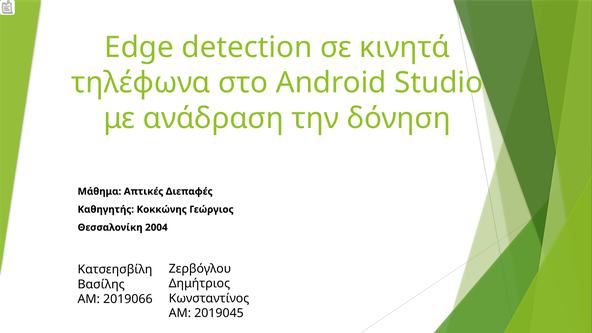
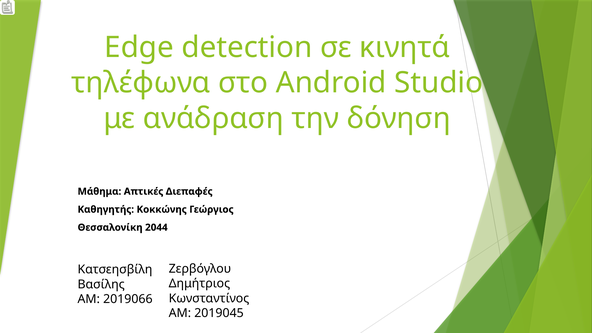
2004: 2004 -> 2044
